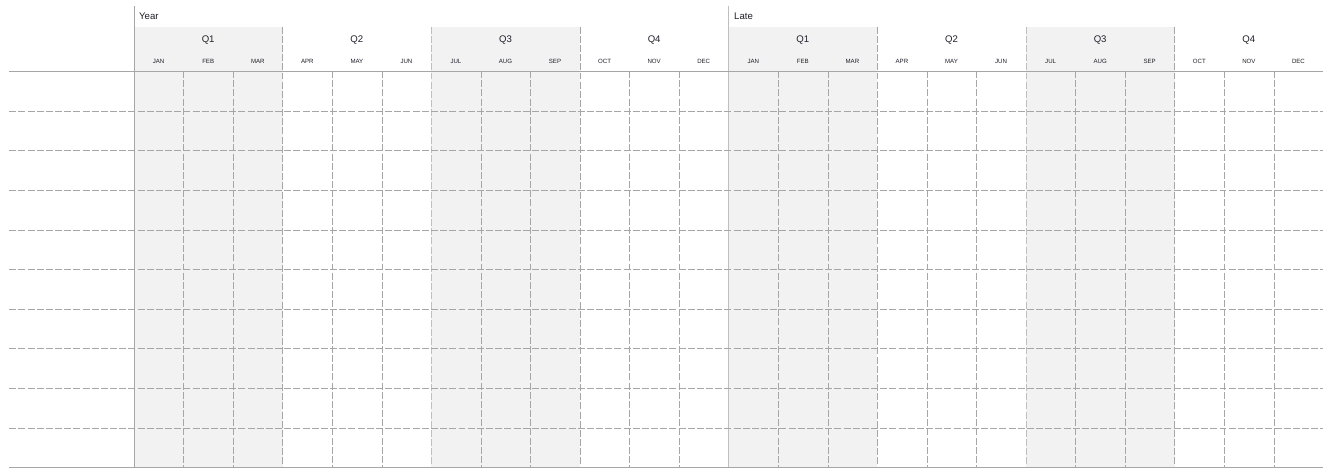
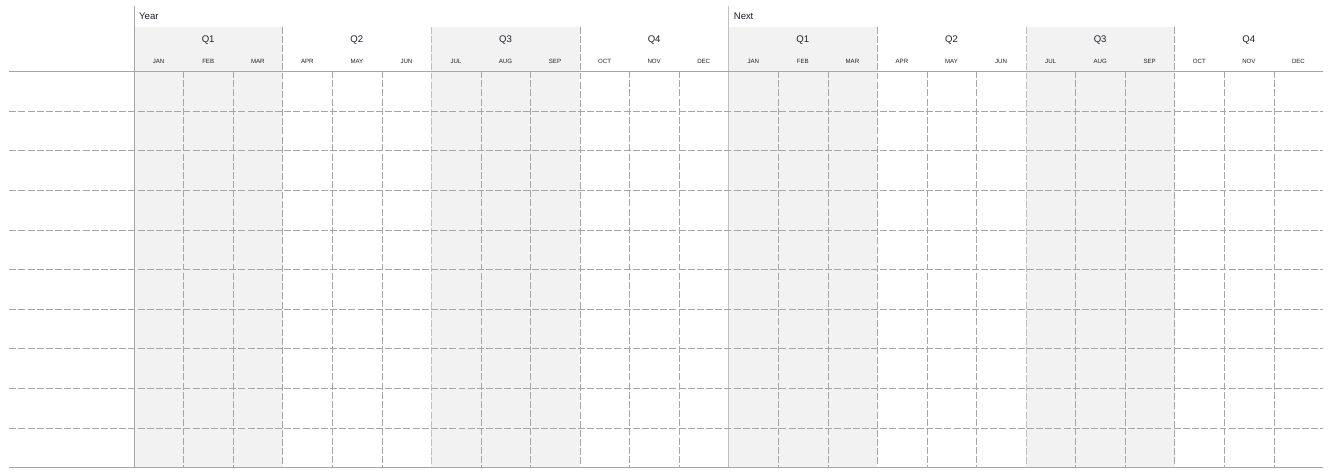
Late: Late -> Next
